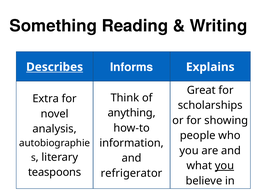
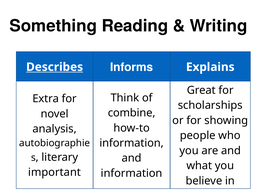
anything: anything -> combine
you at (225, 165) underline: present -> none
teaspoons: teaspoons -> important
refrigerator at (132, 173): refrigerator -> information
